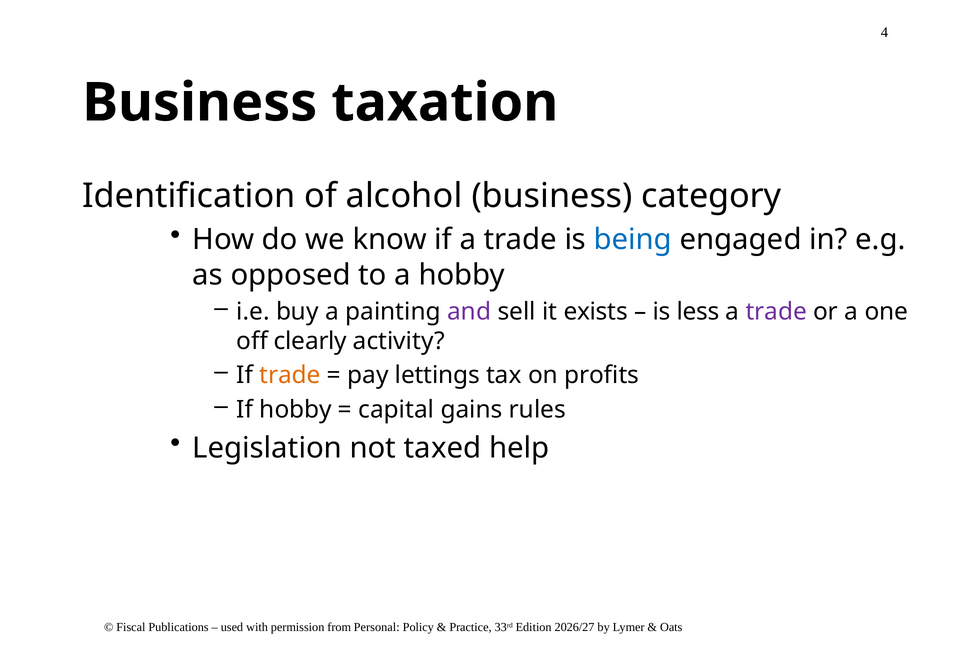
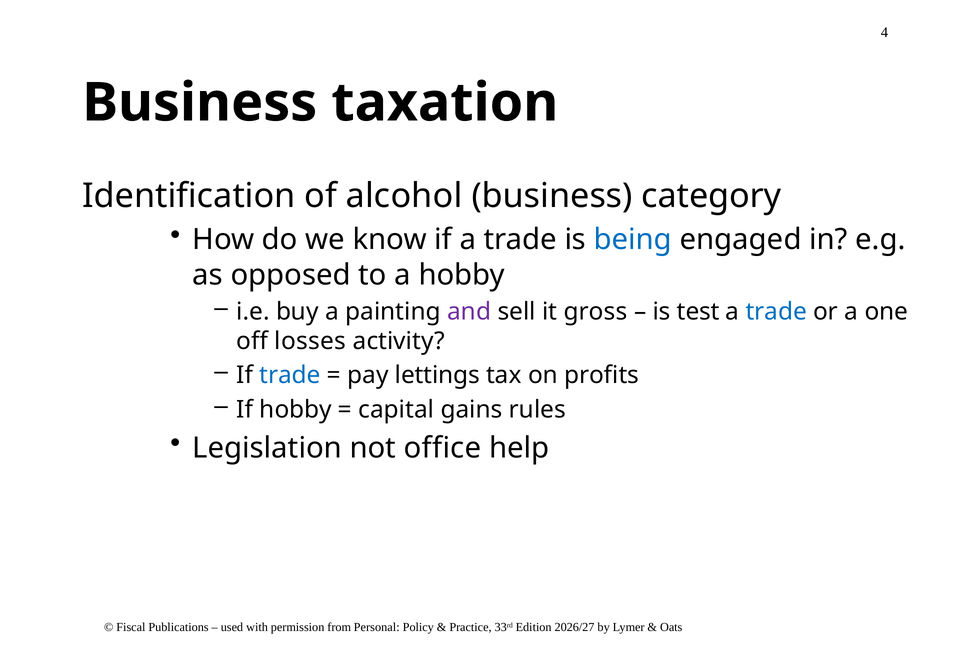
exists: exists -> gross
less: less -> test
trade at (776, 312) colour: purple -> blue
clearly: clearly -> losses
trade at (290, 376) colour: orange -> blue
taxed: taxed -> office
